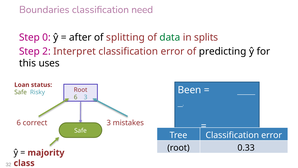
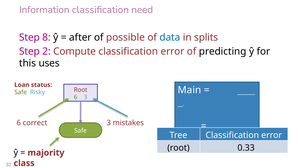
Boundaries: Boundaries -> Information
0: 0 -> 8
splitting: splitting -> possible
data colour: green -> blue
Interpret: Interpret -> Compute
Been: Been -> Main
